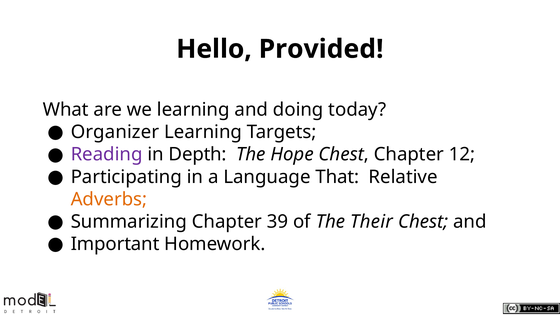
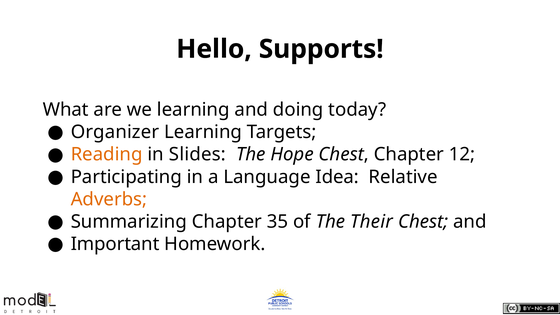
Provided: Provided -> Supports
Reading colour: purple -> orange
Depth: Depth -> Slides
That: That -> Idea
39: 39 -> 35
